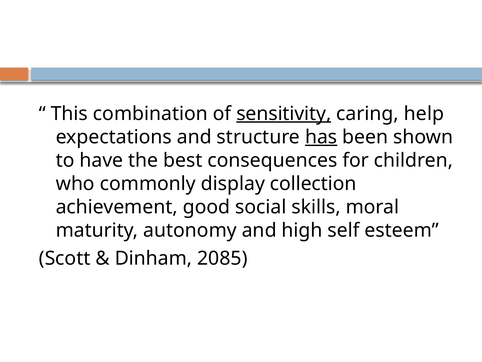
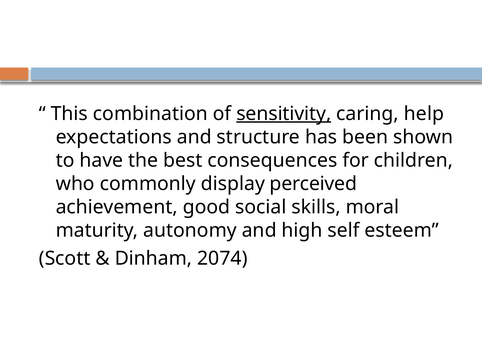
has underline: present -> none
collection: collection -> perceived
2085: 2085 -> 2074
